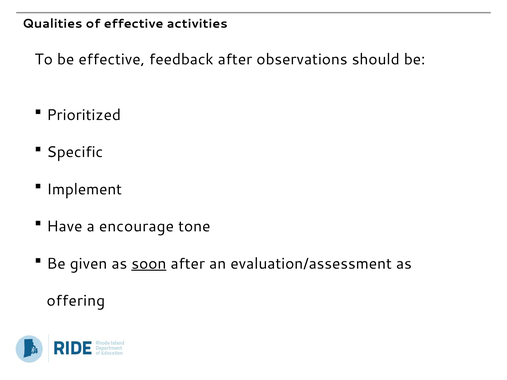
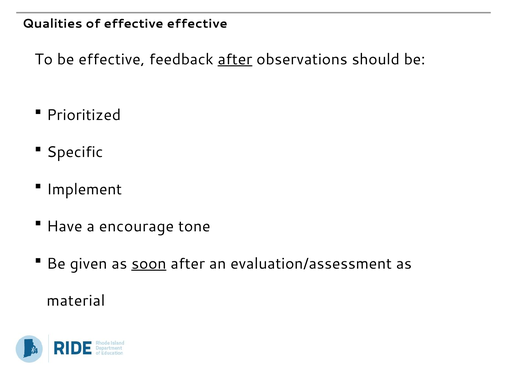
effective activities: activities -> effective
after at (235, 59) underline: none -> present
offering: offering -> material
